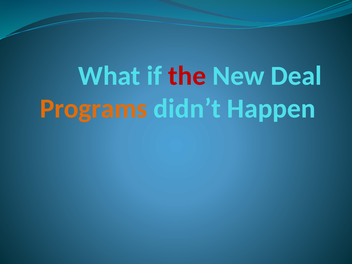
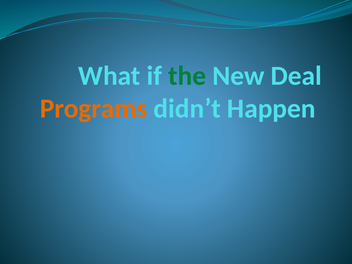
the colour: red -> green
